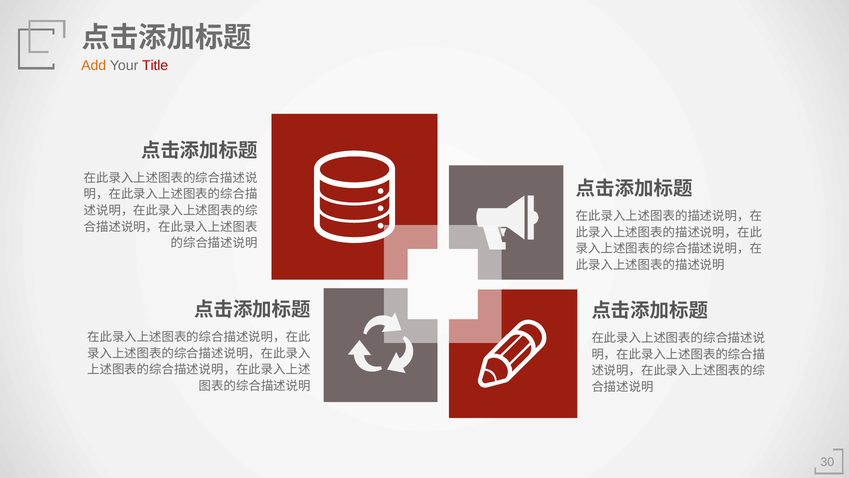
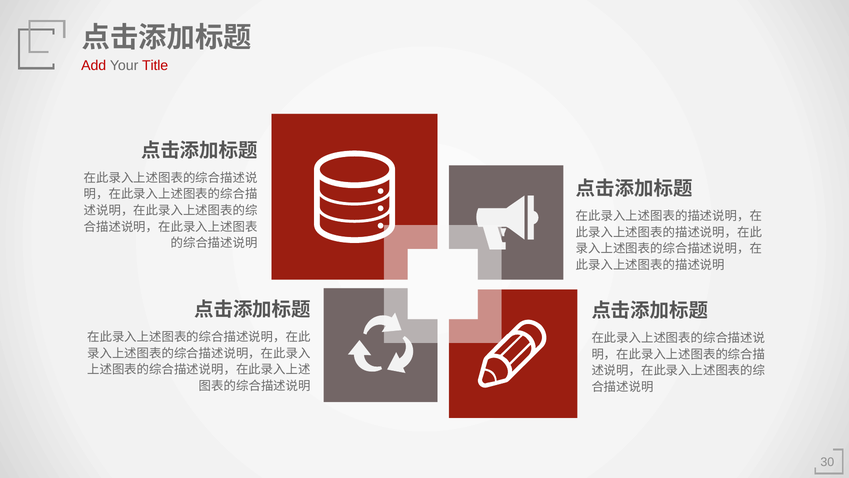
Add colour: orange -> red
